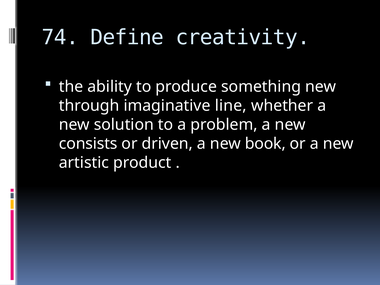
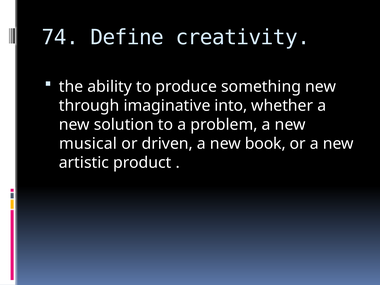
line: line -> into
consists: consists -> musical
